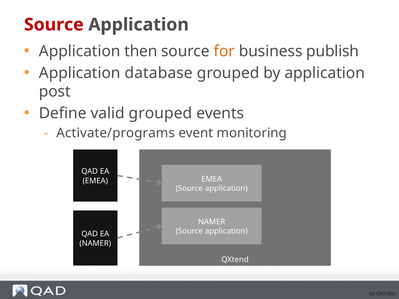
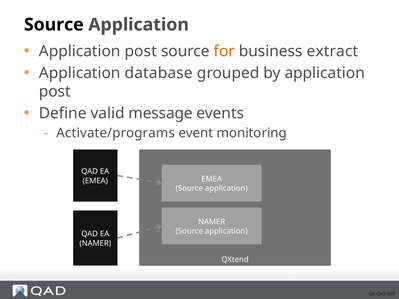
Source at (54, 25) colour: red -> black
then at (141, 51): then -> post
publish: publish -> extract
valid grouped: grouped -> message
